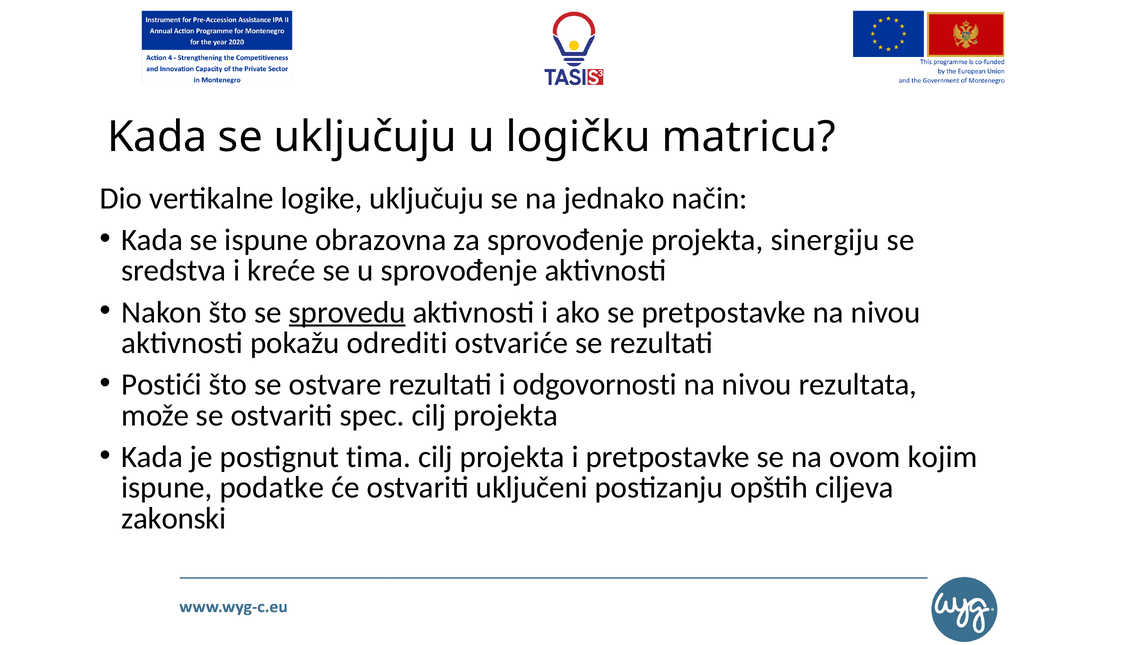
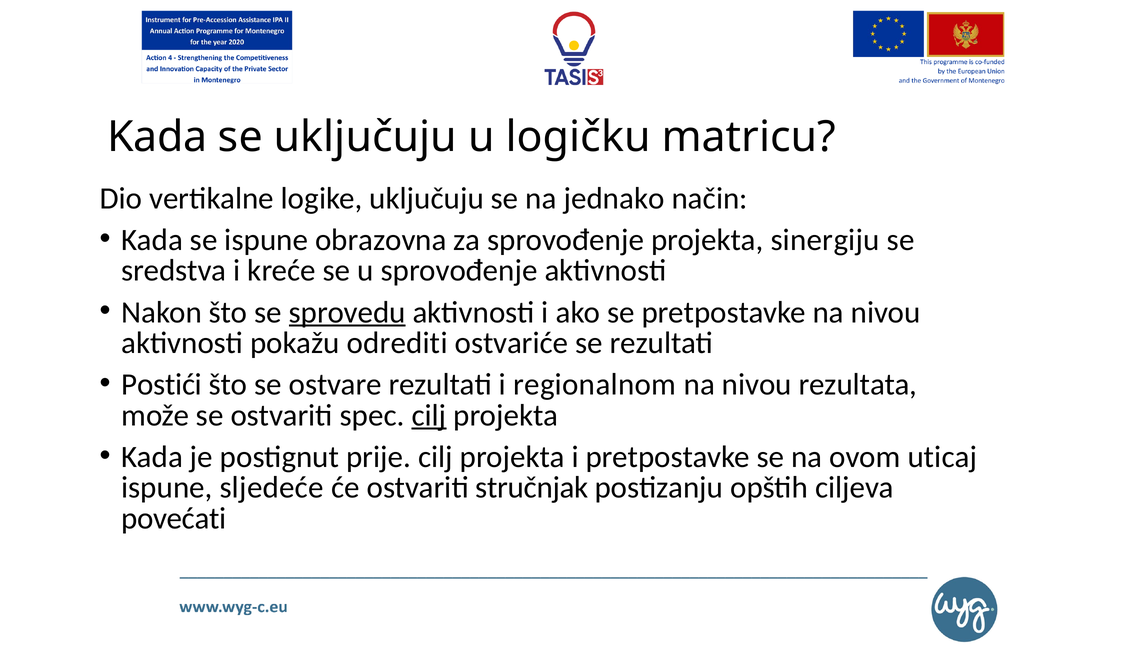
odgovornosti: odgovornosti -> regionalnom
cilj at (429, 415) underline: none -> present
tima: tima -> prije
kojim: kojim -> uticaj
podatke: podatke -> sljedeće
uključeni: uključeni -> stručnjak
zakonski: zakonski -> povećati
